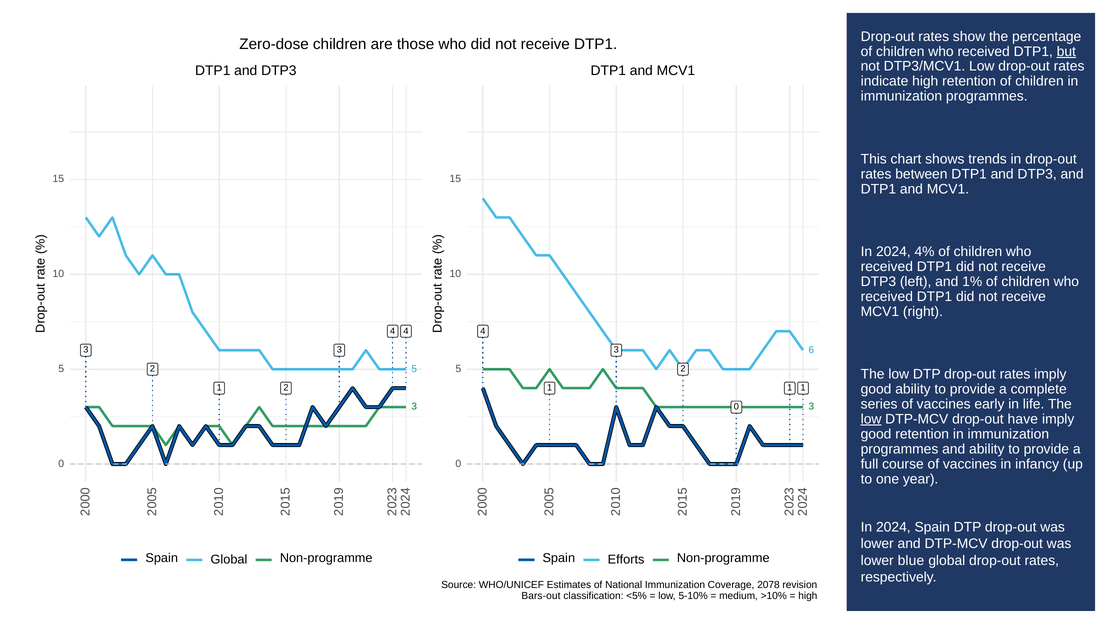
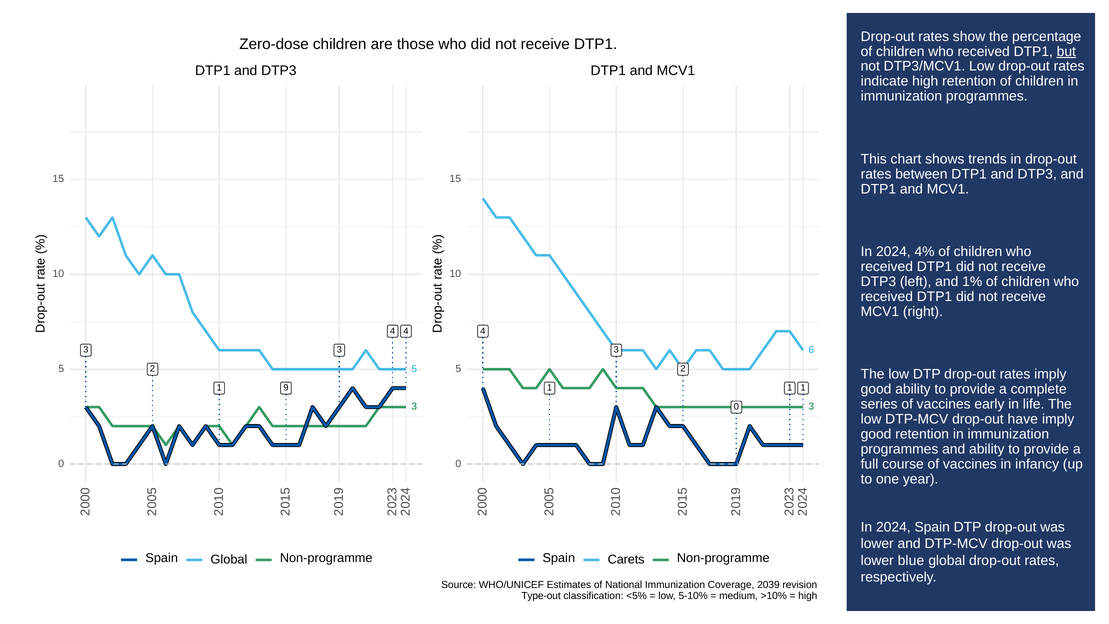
2 at (286, 388): 2 -> 9
low at (871, 419) underline: present -> none
Efforts: Efforts -> Carets
2078: 2078 -> 2039
Bars-out: Bars-out -> Type-out
